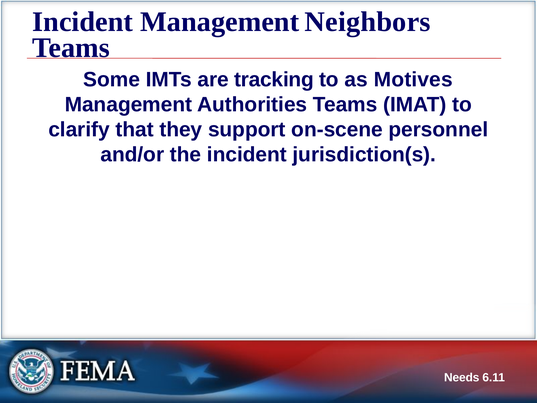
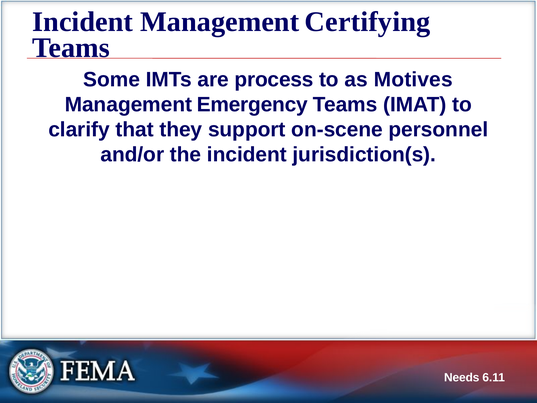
Neighbors: Neighbors -> Certifying
tracking: tracking -> process
Authorities: Authorities -> Emergency
